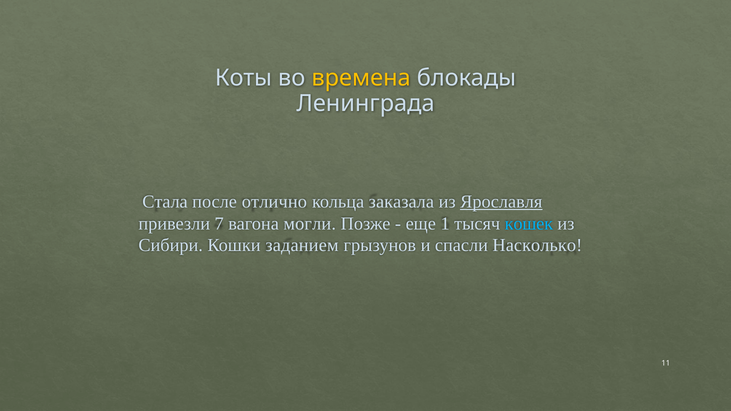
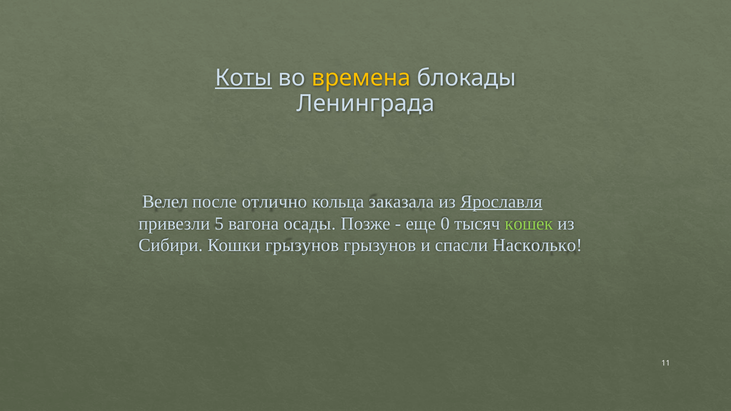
Коты underline: none -> present
Стала: Стала -> Велел
7: 7 -> 5
могли: могли -> осады
1: 1 -> 0
кошек colour: light blue -> light green
Кошки заданием: заданием -> грызунов
